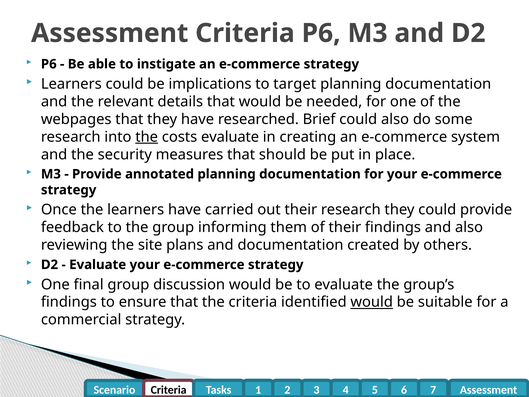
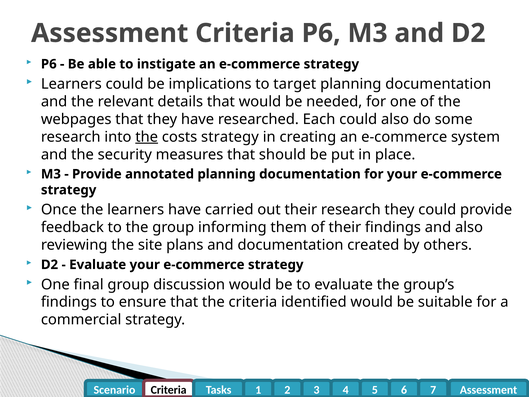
Brief: Brief -> Each
costs evaluate: evaluate -> strategy
would at (372, 302) underline: present -> none
